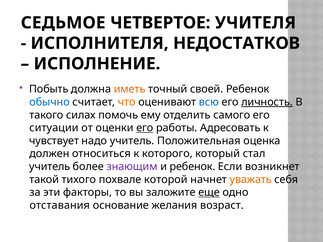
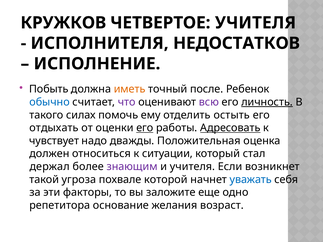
СЕДЬМОЕ: СЕДЬМОЕ -> КРУЖКОВ
своей: своей -> после
что colour: orange -> purple
всю colour: blue -> purple
самого: самого -> остыть
ситуации: ситуации -> отдыхать
Адресовать underline: none -> present
надо учитель: учитель -> дважды
которого: которого -> ситуации
учитель at (50, 167): учитель -> держал
и ребенок: ребенок -> учителя
тихого: тихого -> угроза
уважать colour: orange -> blue
еще underline: present -> none
отставания: отставания -> репетитора
